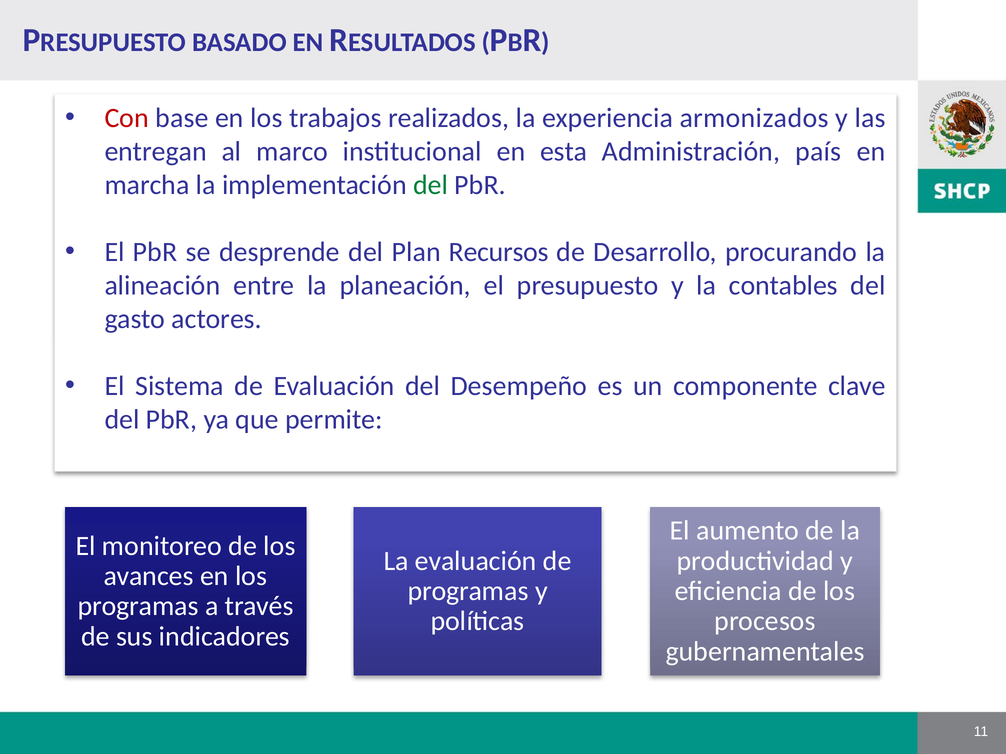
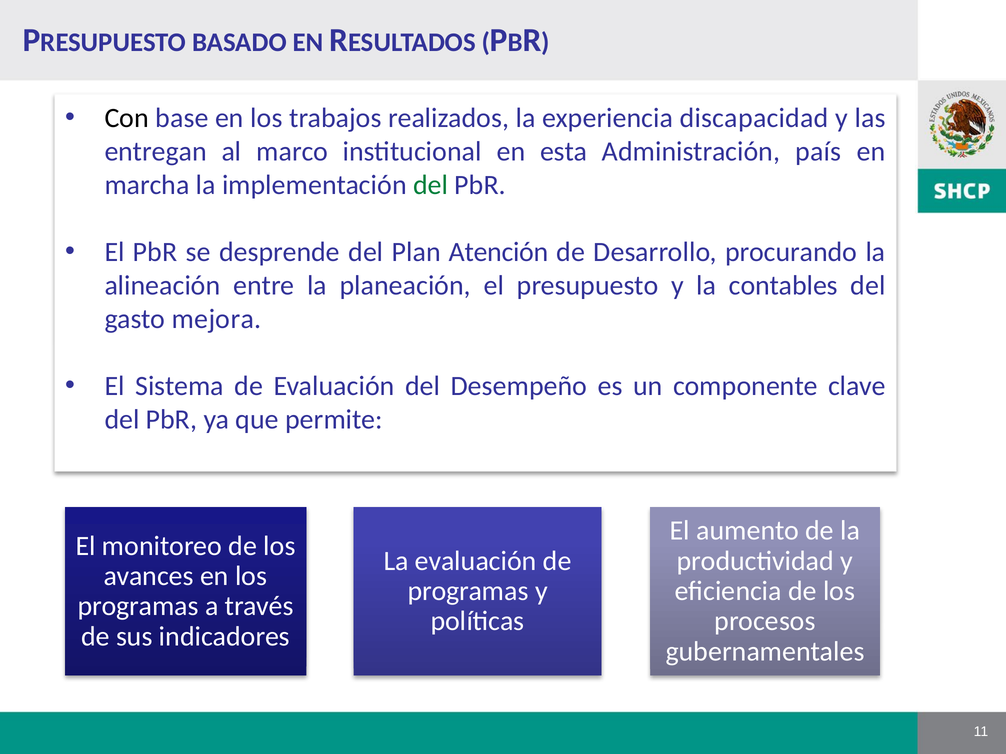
Con colour: red -> black
armonizados: armonizados -> discapacidad
Recursos: Recursos -> Atención
actores: actores -> mejora
